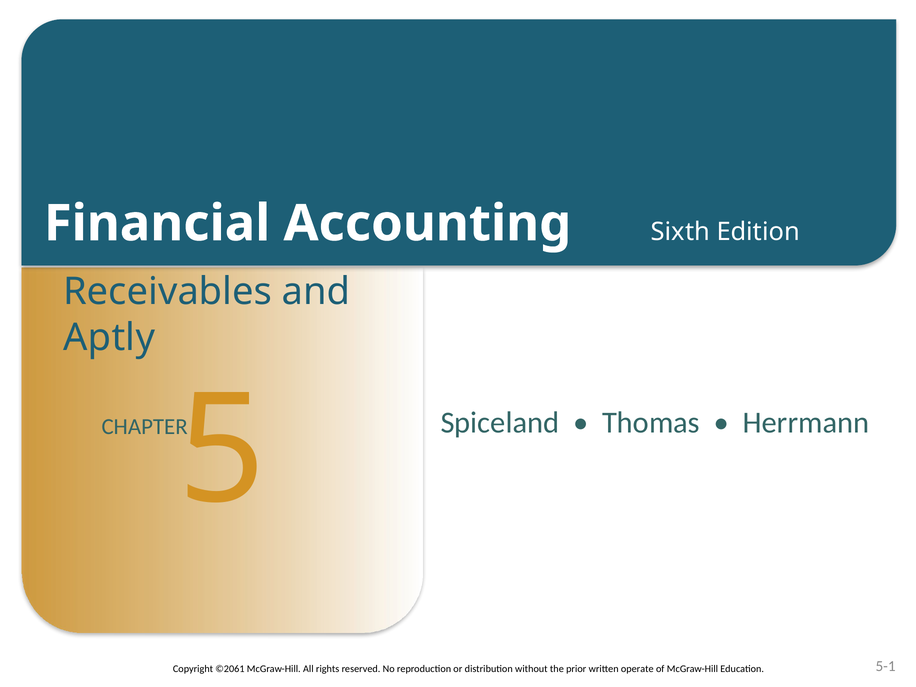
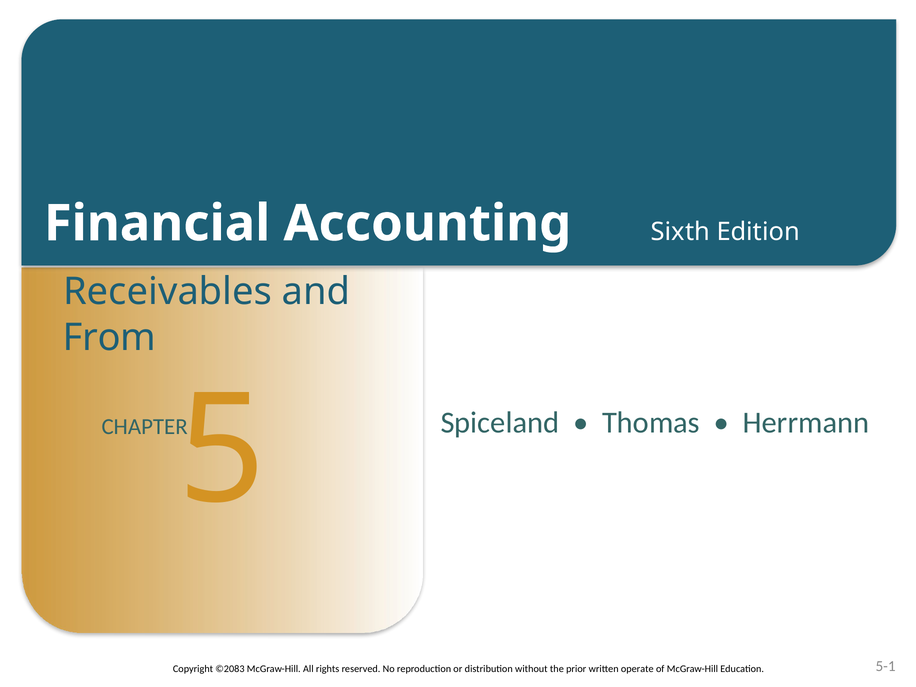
Aptly: Aptly -> From
©2061: ©2061 -> ©2083
